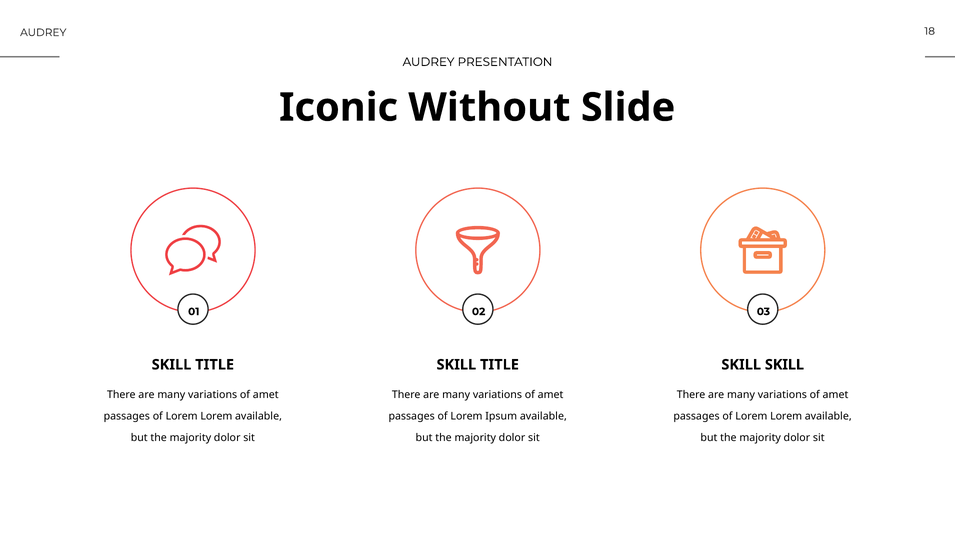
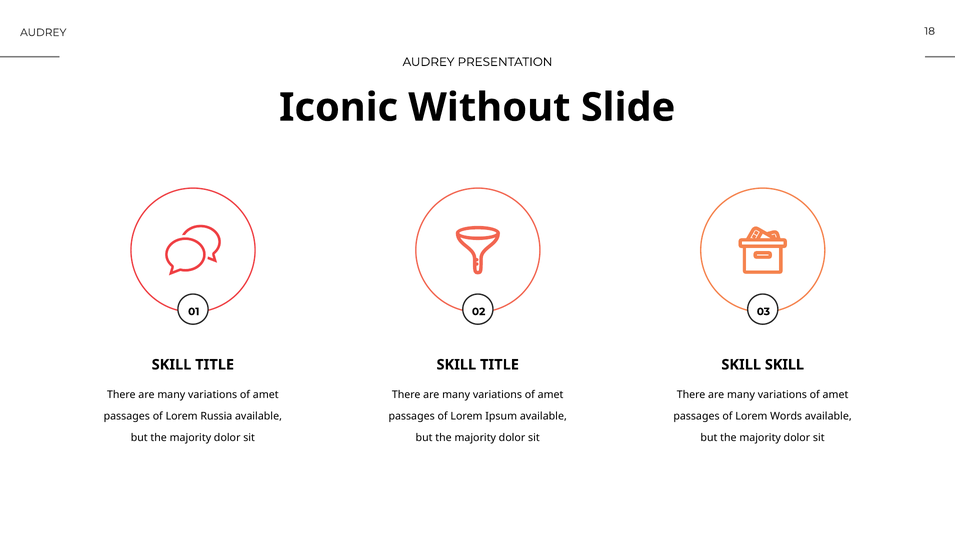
Lorem at (216, 417): Lorem -> Russia
Lorem at (786, 417): Lorem -> Words
